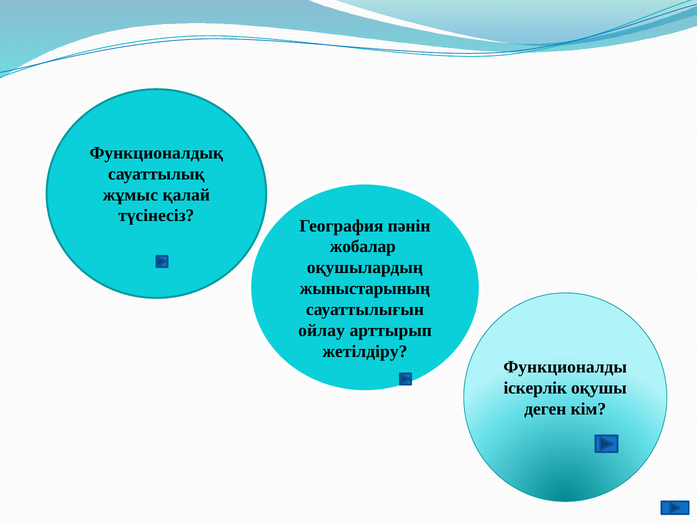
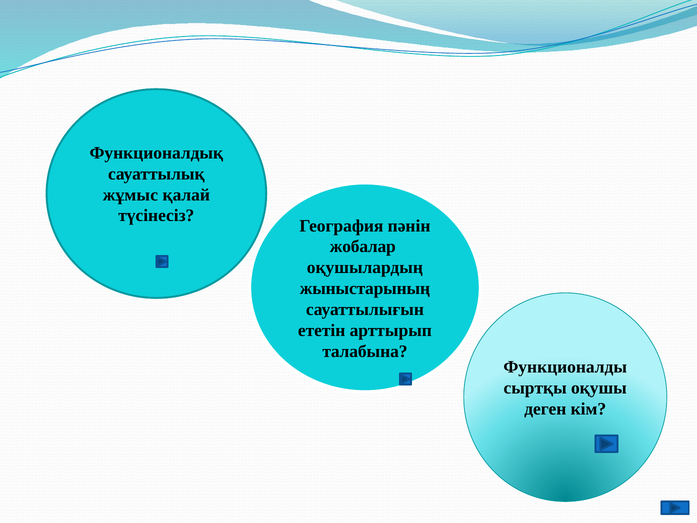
ойлау: ойлау -> ететін
жетілдіру: жетілдіру -> талабына
іскерлік: іскерлік -> сыртқы
